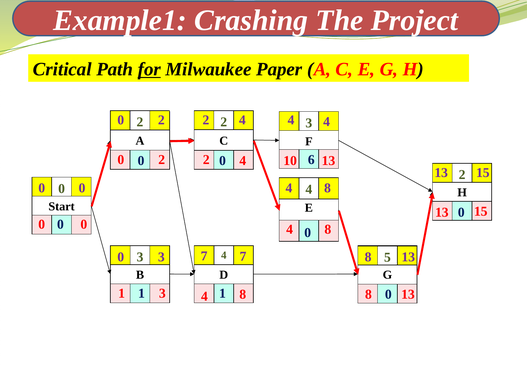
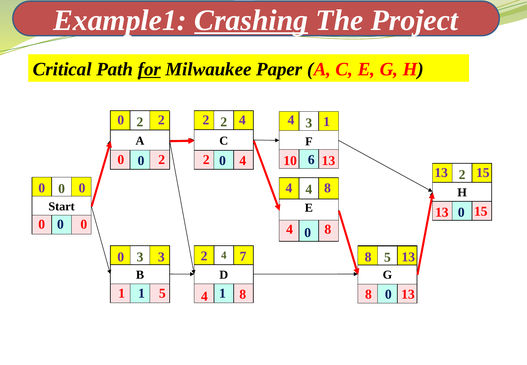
Crashing underline: none -> present
2 4 4 4: 4 -> 1
3 7: 7 -> 2
1 3: 3 -> 5
